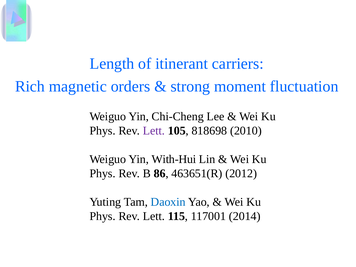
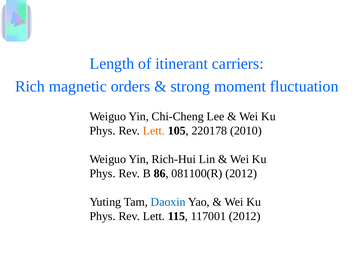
Lett at (154, 131) colour: purple -> orange
818698: 818698 -> 220178
With-Hui: With-Hui -> Rich-Hui
463651(R: 463651(R -> 081100(R
117001 2014: 2014 -> 2012
